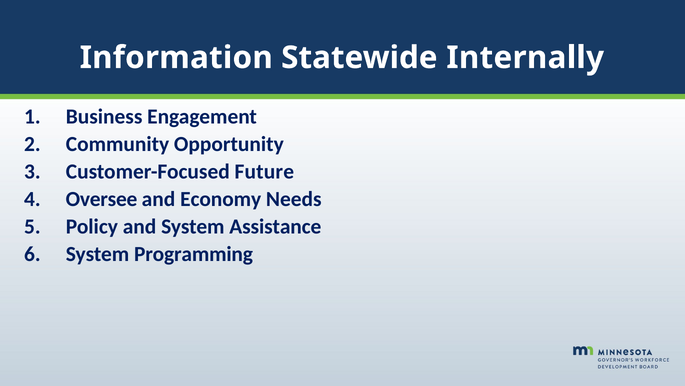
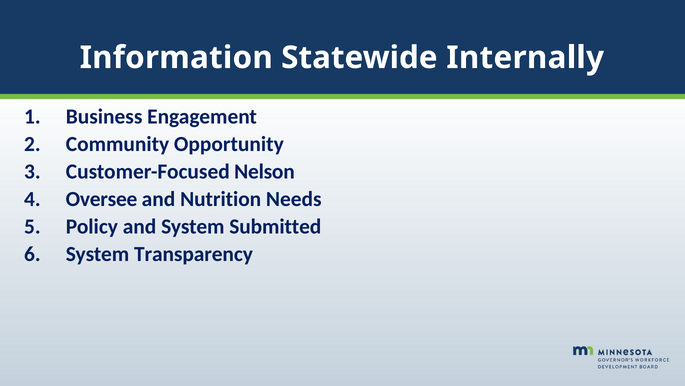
Future: Future -> Nelson
Economy: Economy -> Nutrition
Assistance: Assistance -> Submitted
Programming: Programming -> Transparency
